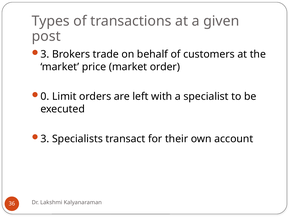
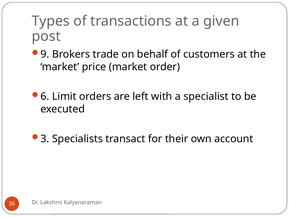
3 at (45, 54): 3 -> 9
0: 0 -> 6
